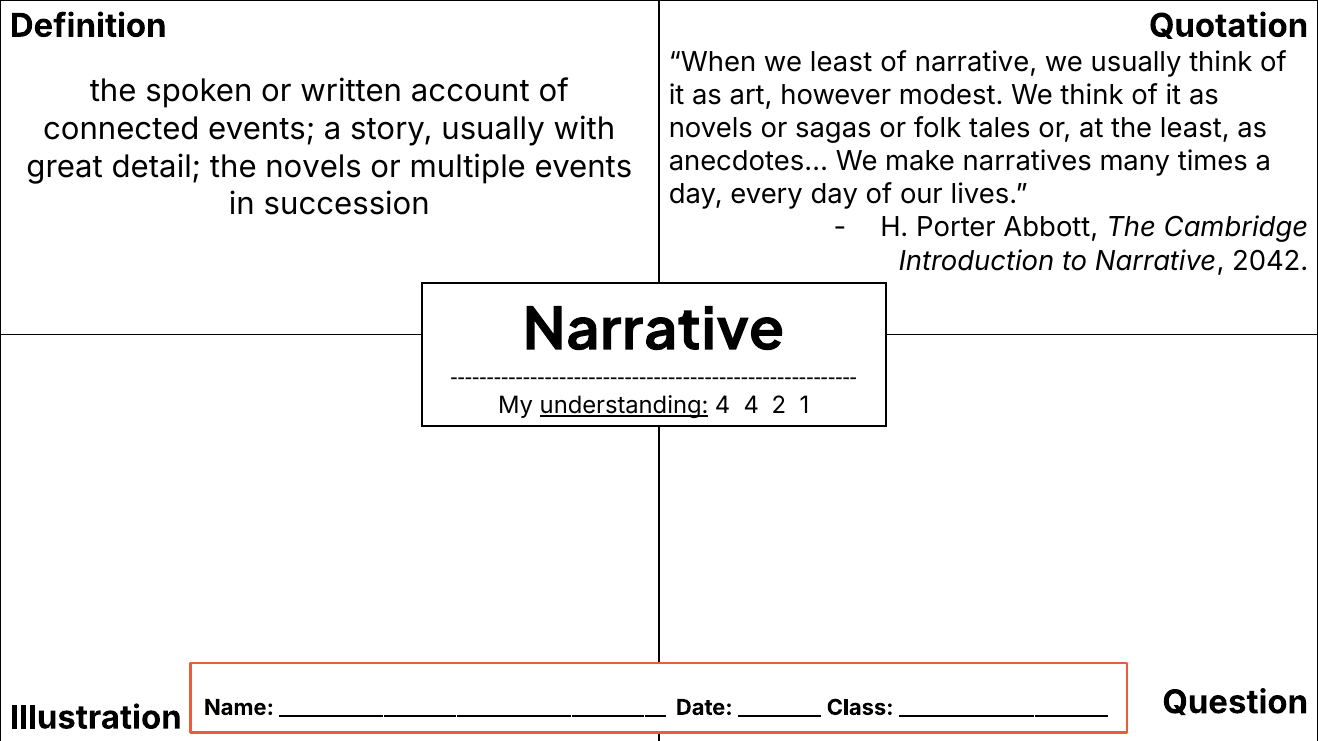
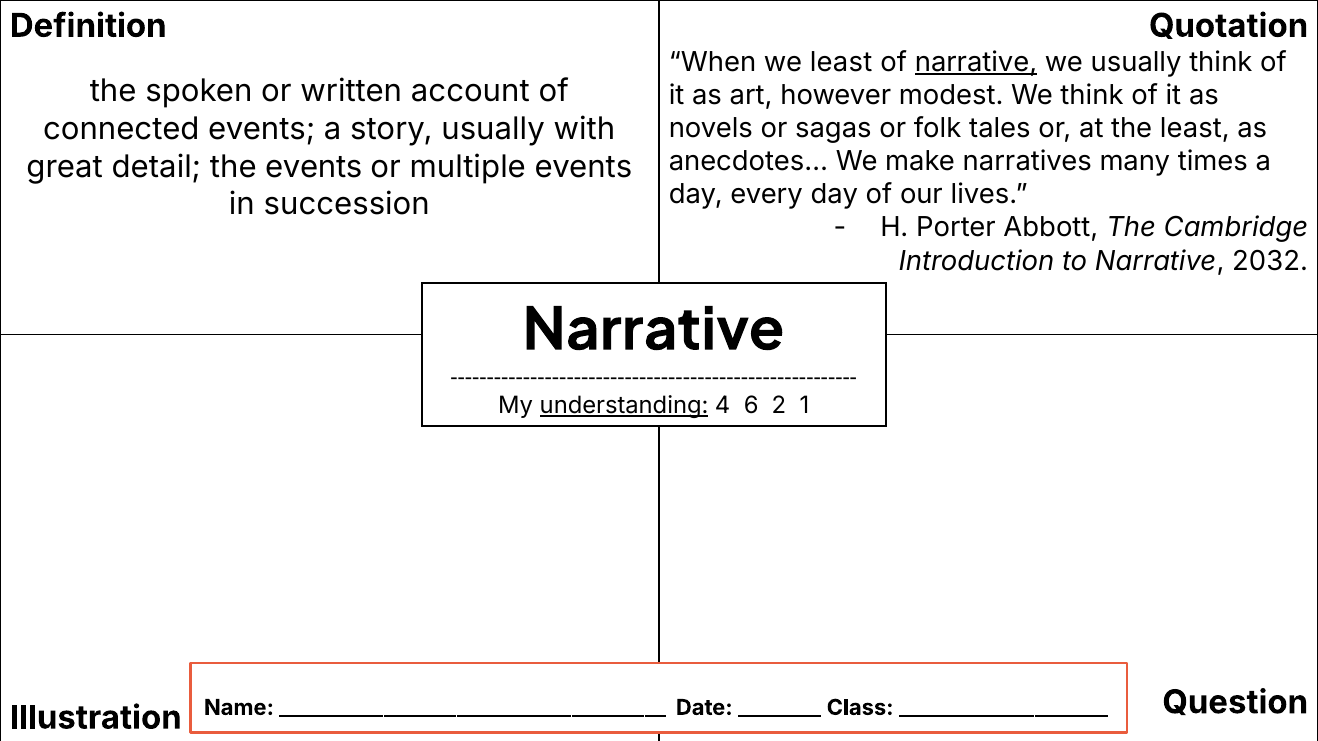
narrative at (976, 62) underline: none -> present
the novels: novels -> events
2042: 2042 -> 2032
4 4: 4 -> 6
